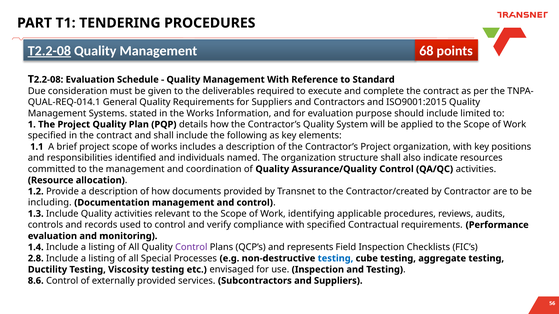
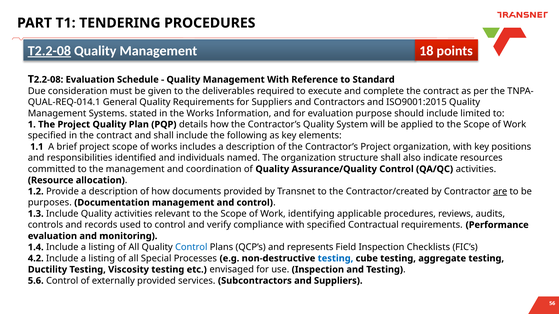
68: 68 -> 18
are underline: none -> present
including: including -> purposes
Control at (191, 248) colour: purple -> blue
2.8: 2.8 -> 4.2
8.6: 8.6 -> 5.6
